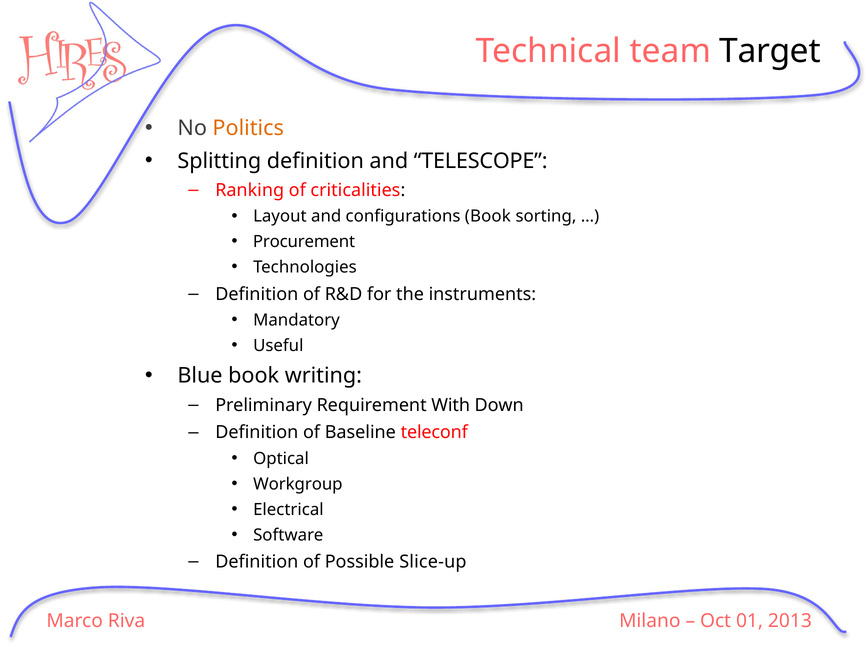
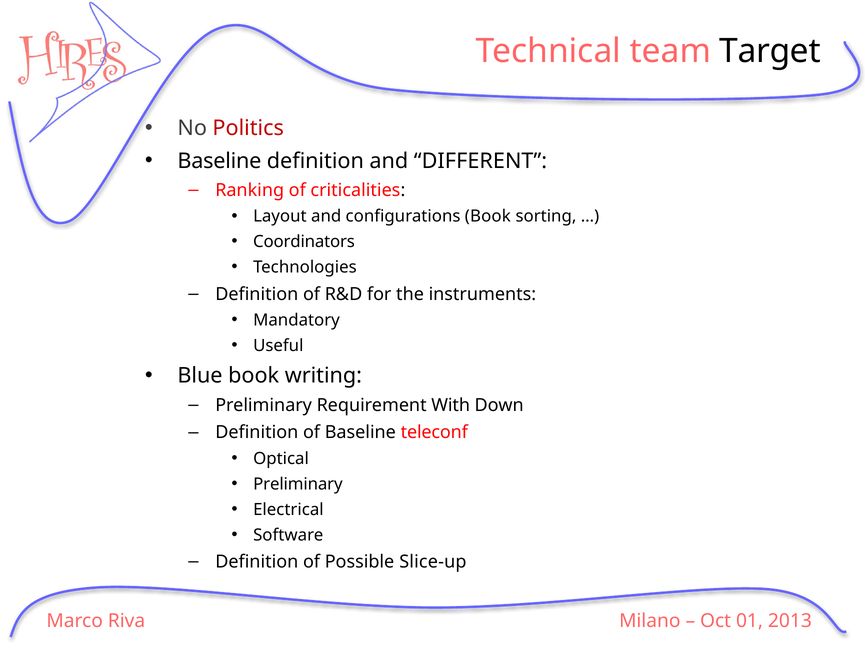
Politics colour: orange -> red
Splitting at (219, 161): Splitting -> Baseline
TELESCOPE: TELESCOPE -> DIFFERENT
Procurement: Procurement -> Coordinators
Workgroup at (298, 484): Workgroup -> Preliminary
